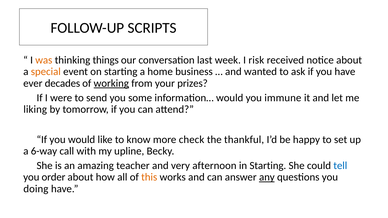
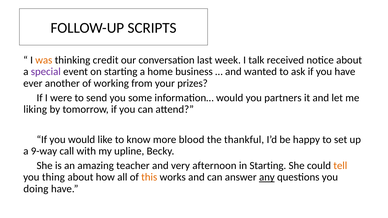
things: things -> credit
risk: risk -> talk
special colour: orange -> purple
decades: decades -> another
working underline: present -> none
immune: immune -> partners
check: check -> blood
6-way: 6-way -> 9-way
tell colour: blue -> orange
order: order -> thing
